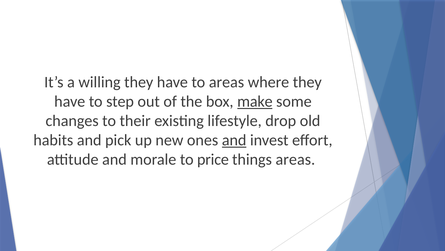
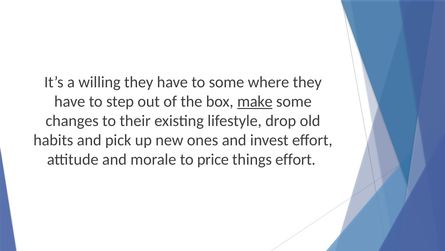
to areas: areas -> some
and at (234, 140) underline: present -> none
things areas: areas -> effort
